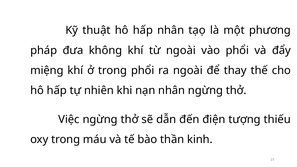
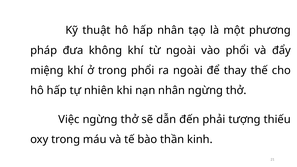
điện: điện -> phải
